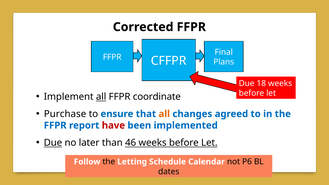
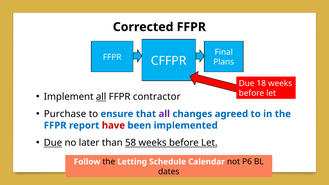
coordinate: coordinate -> contractor
all at (164, 114) colour: orange -> purple
46: 46 -> 58
